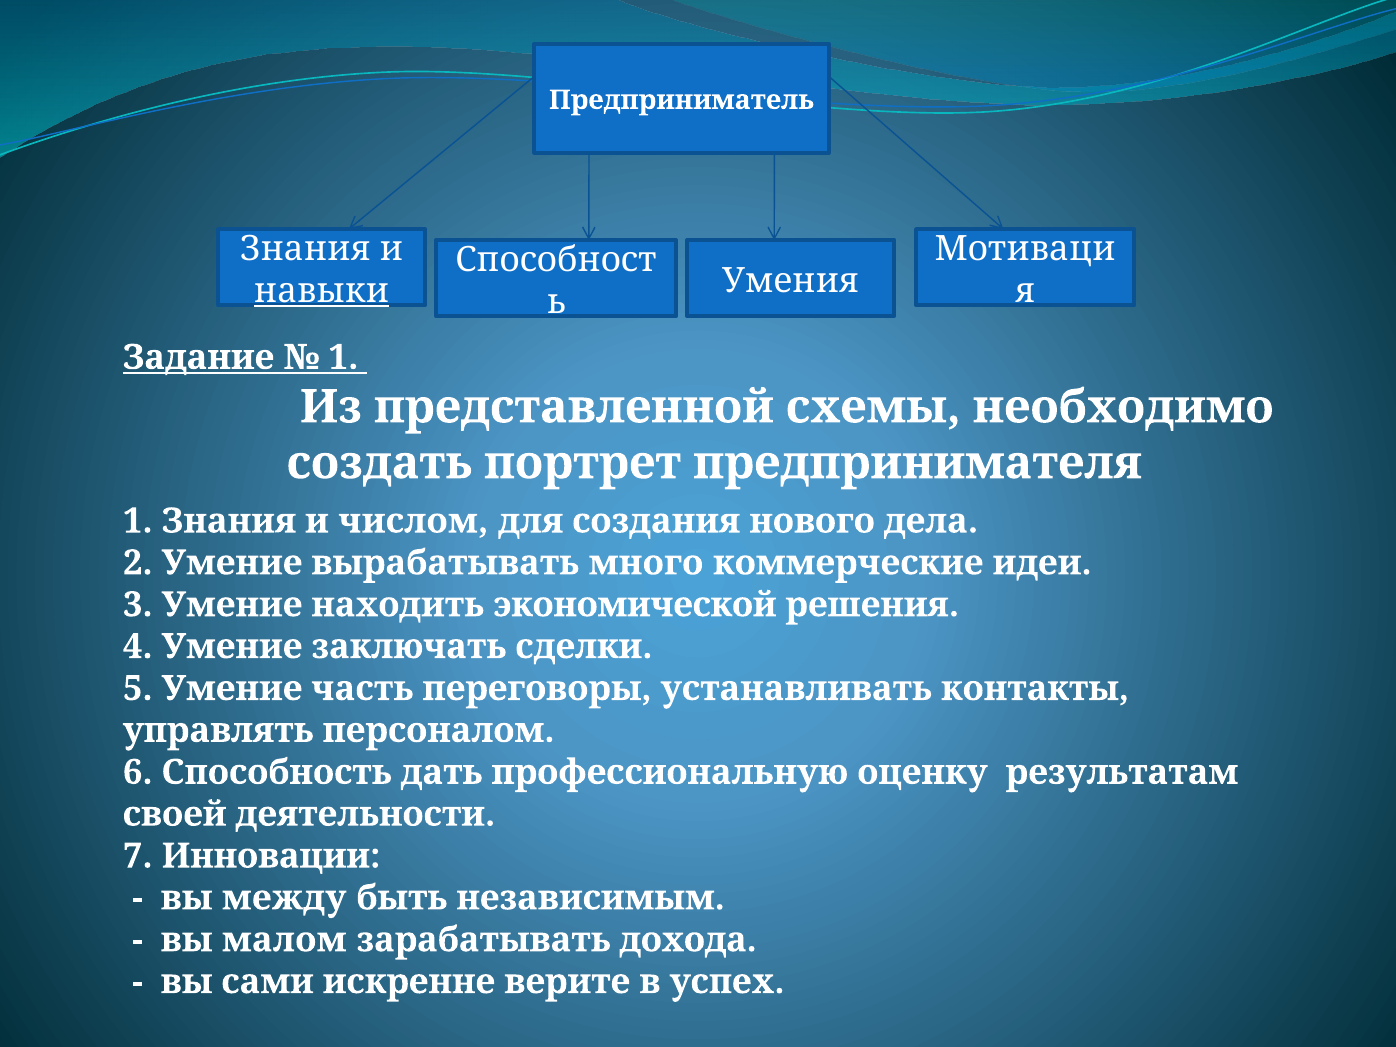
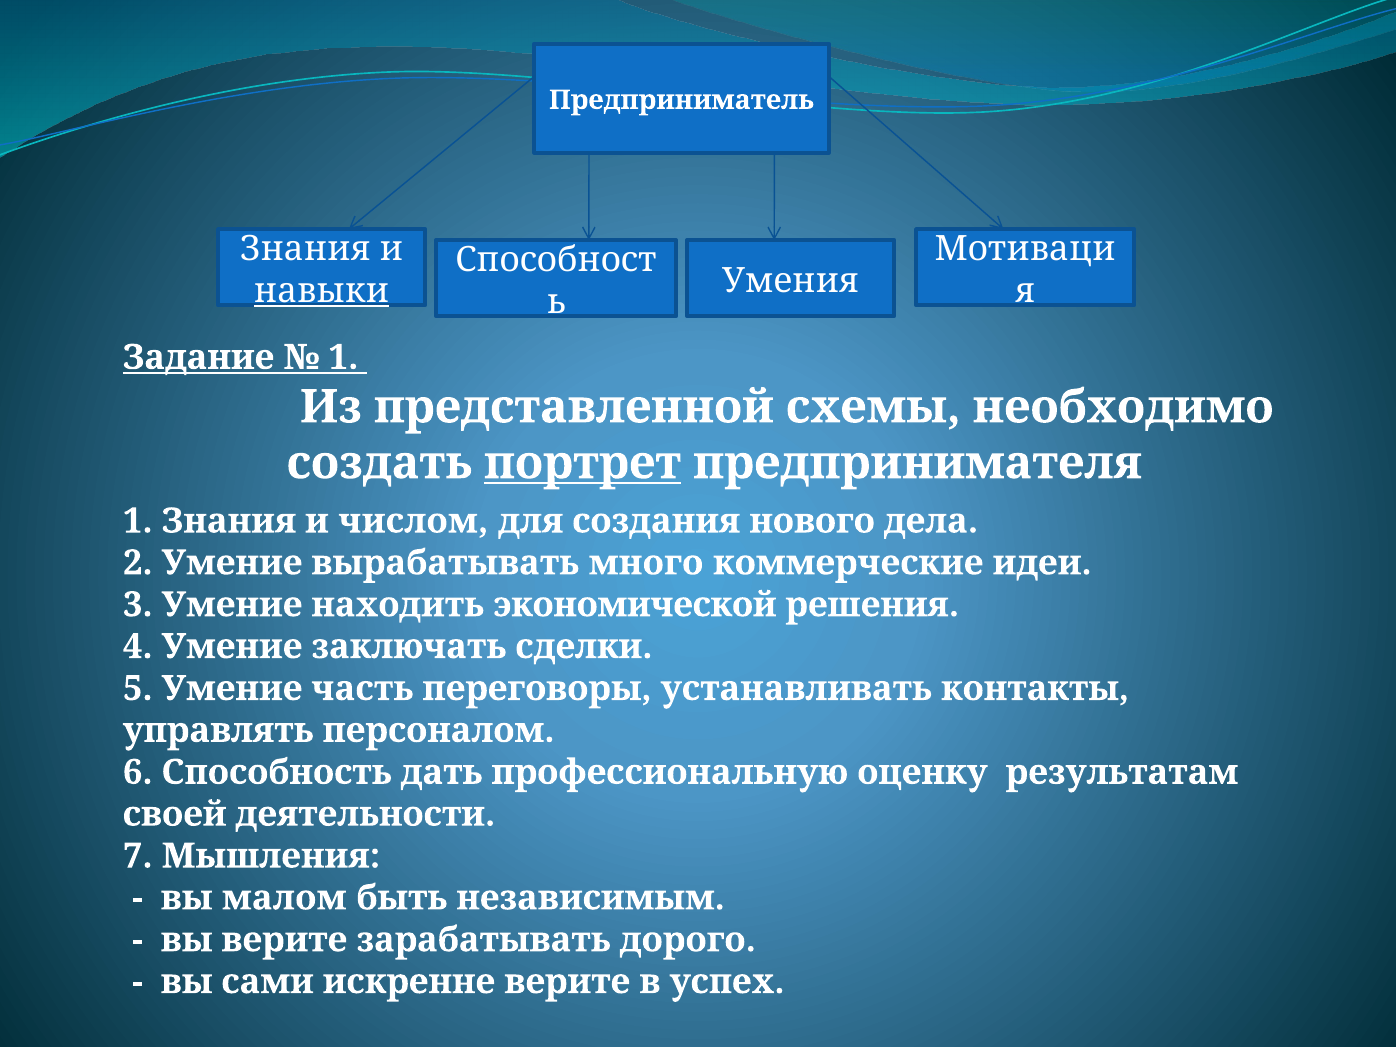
портрет underline: none -> present
Инновации: Инновации -> Мышления
между: между -> малом
вы малом: малом -> верите
дохода: дохода -> дорого
